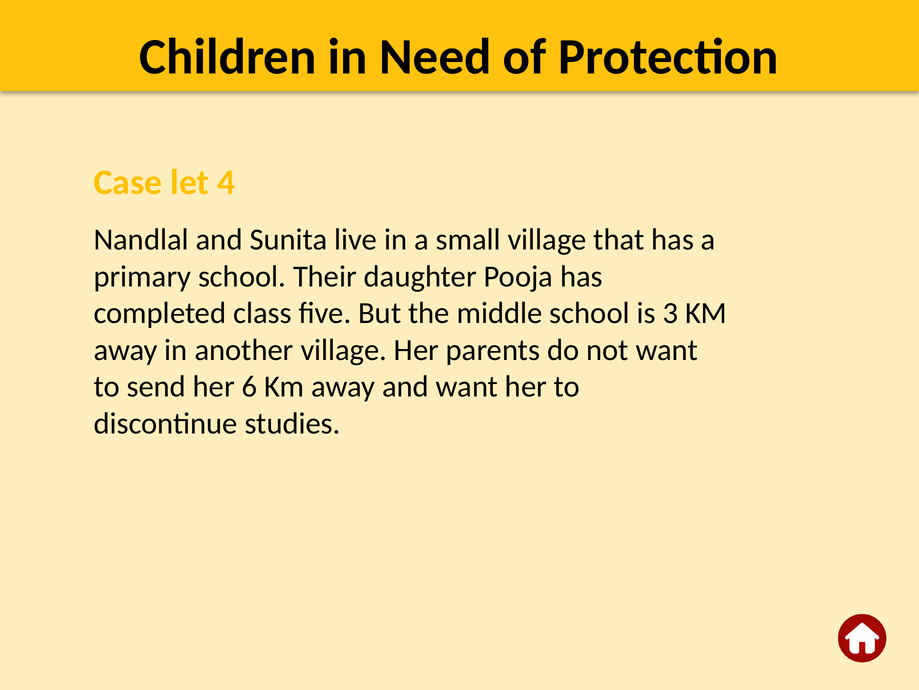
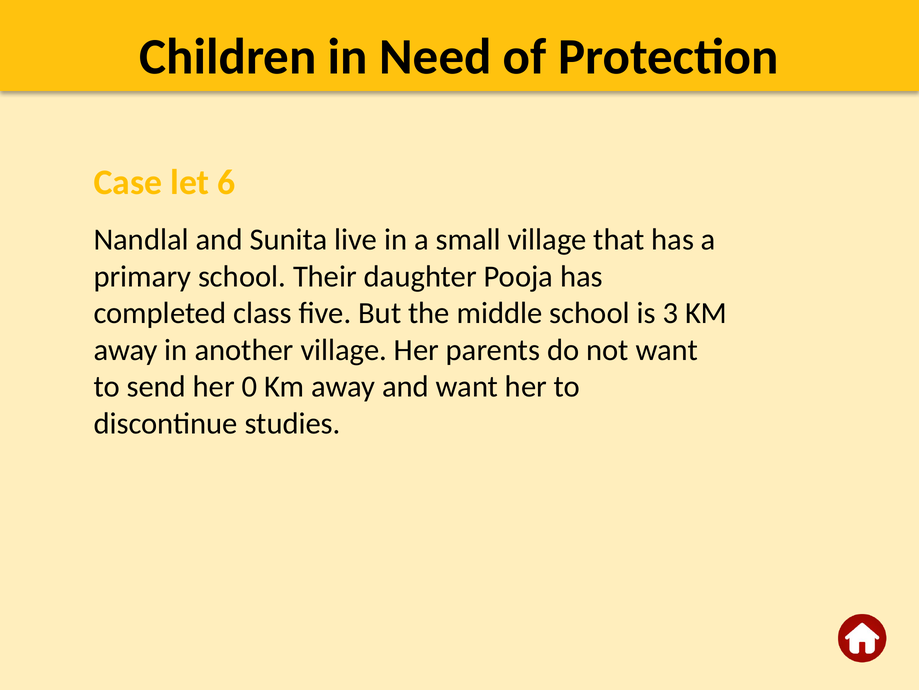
4: 4 -> 6
6: 6 -> 0
